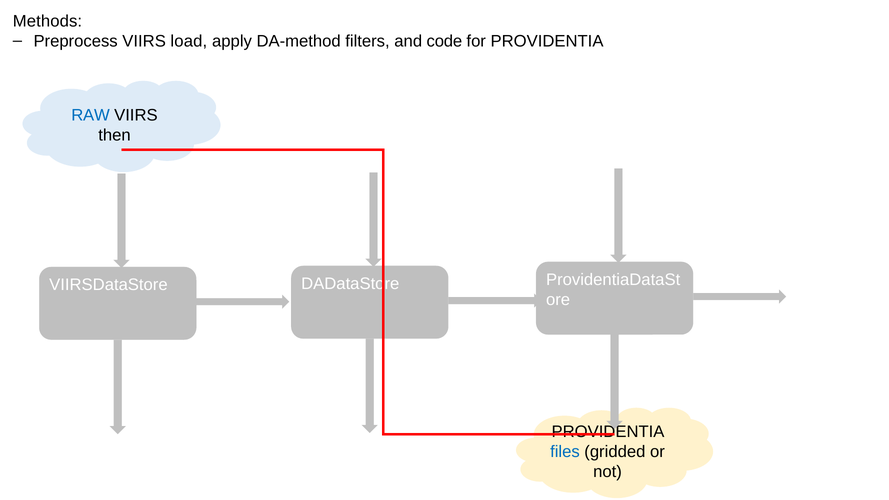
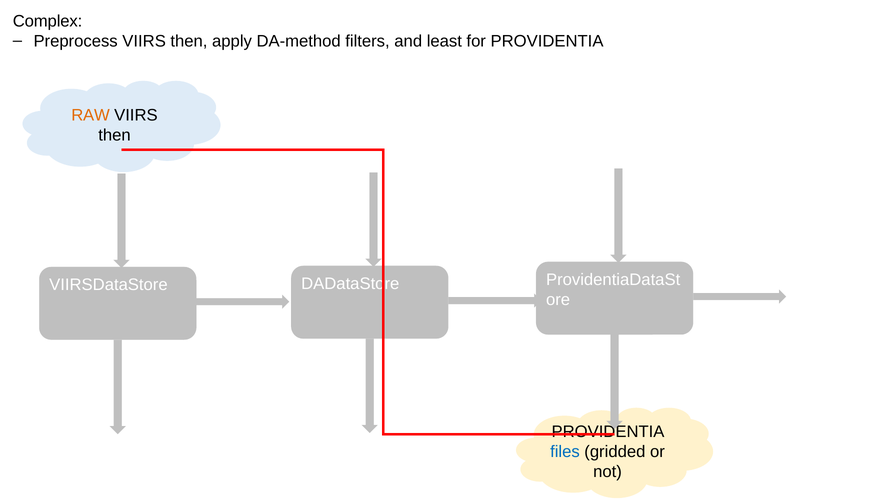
Methods: Methods -> Complex
Preprocess VIIRS load: load -> then
code: code -> least
RAW colour: blue -> orange
